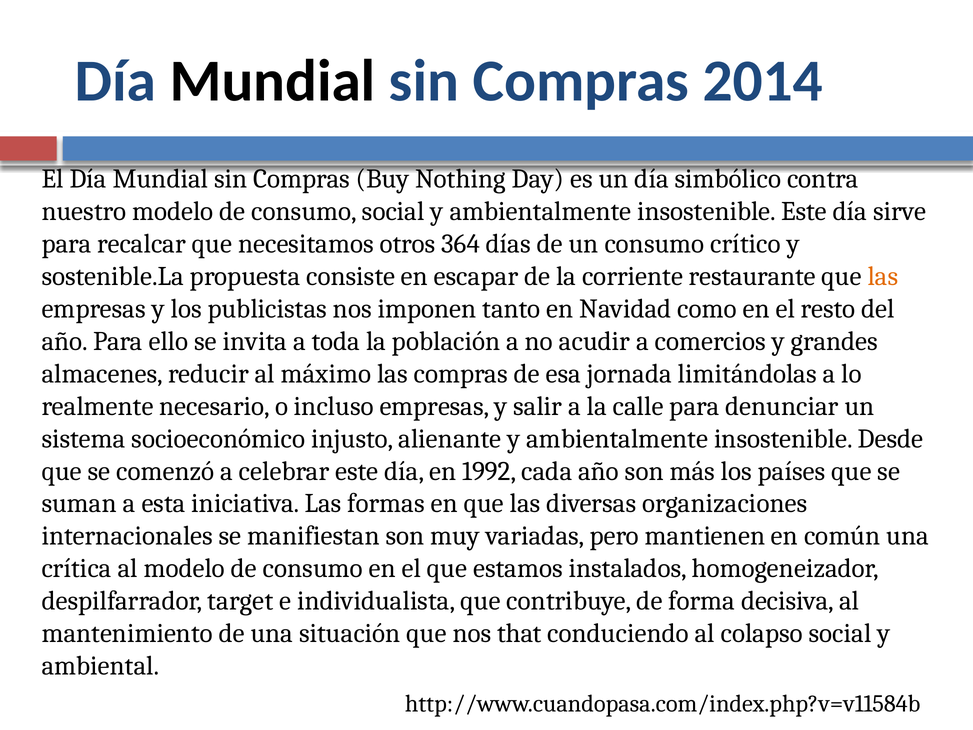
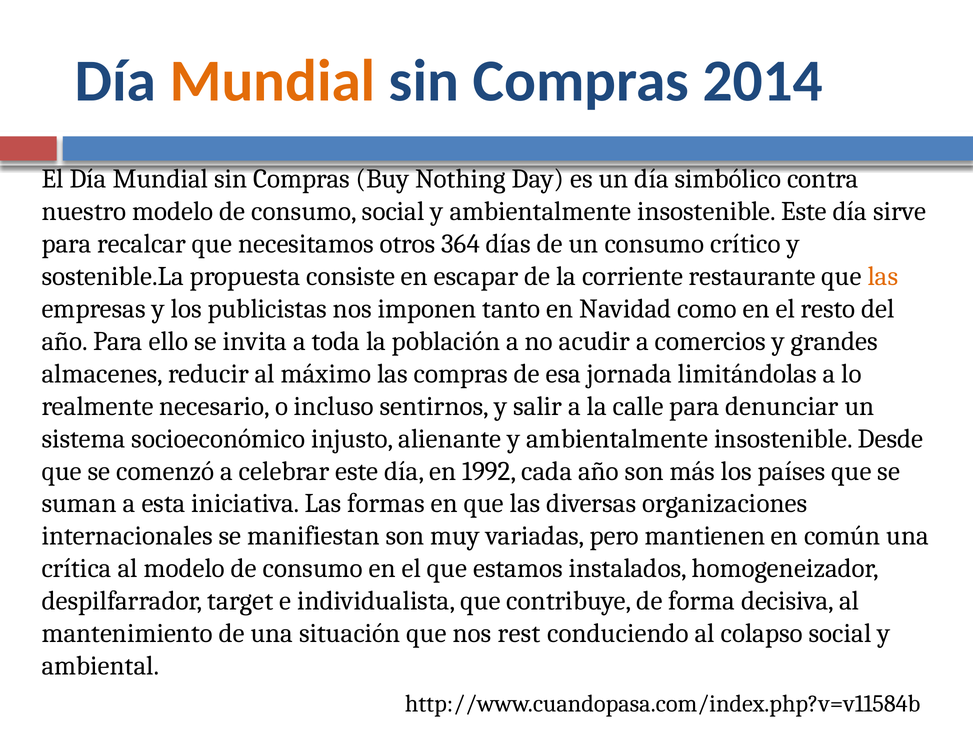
Mundial at (273, 81) colour: black -> orange
incluso empresas: empresas -> sentirnos
that: that -> rest
